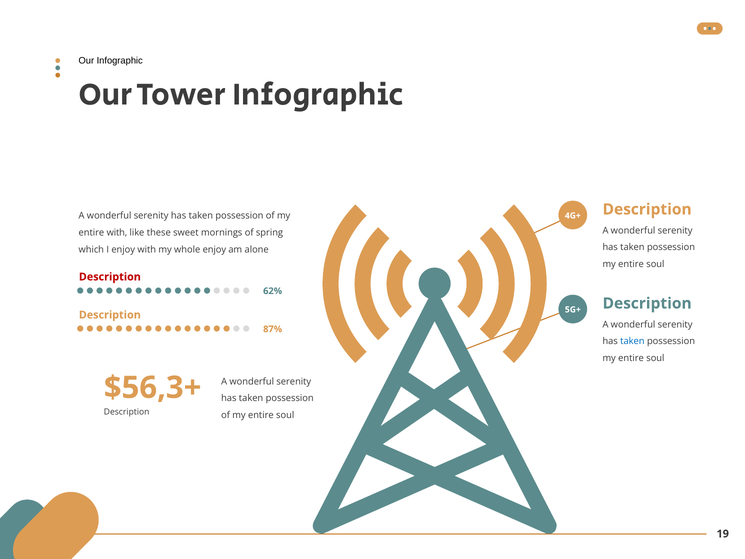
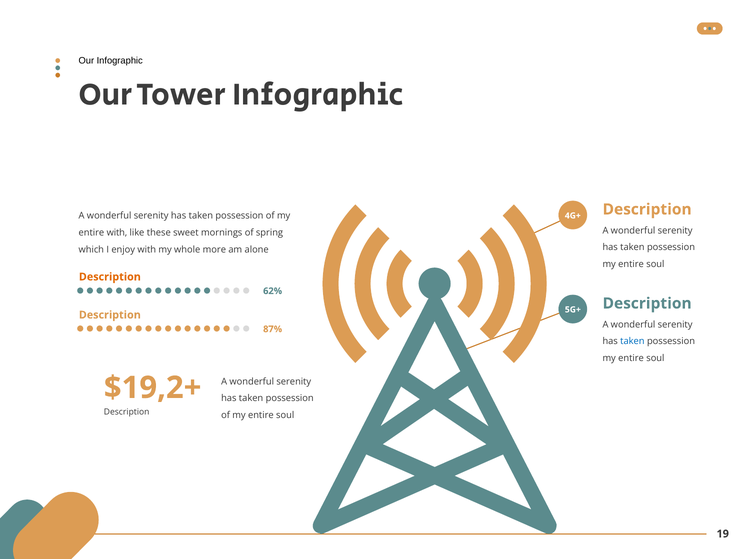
whole enjoy: enjoy -> more
Description at (110, 277) colour: red -> orange
$56,3+: $56,3+ -> $19,2+
